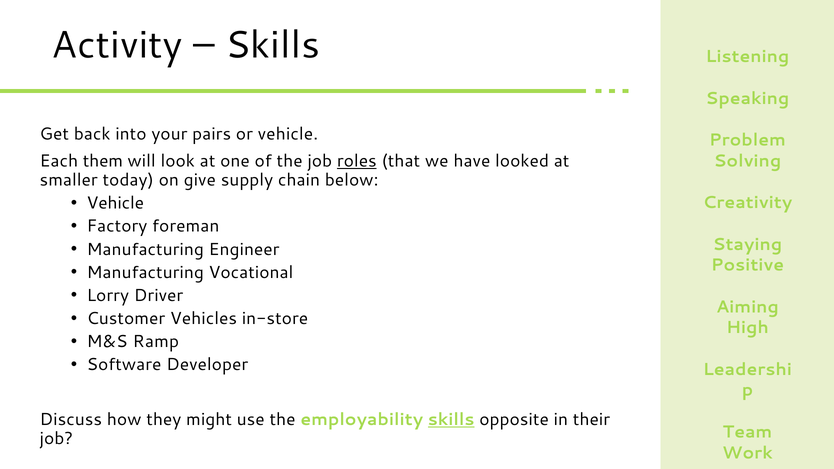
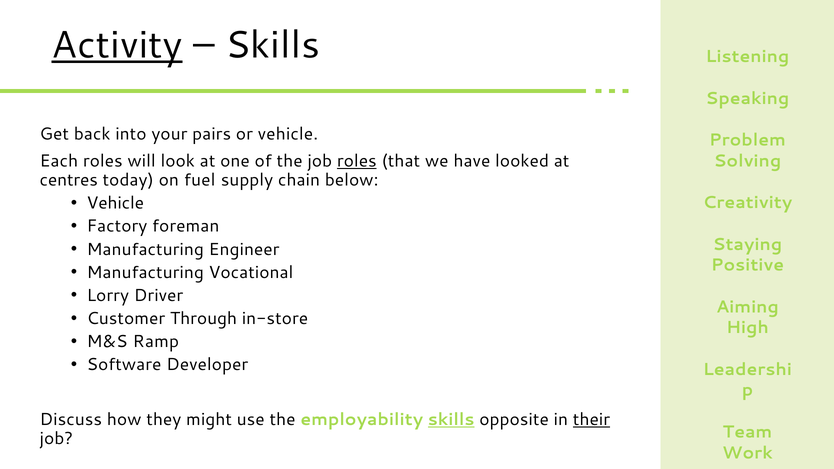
Activity underline: none -> present
Each them: them -> roles
smaller: smaller -> centres
give: give -> fuel
Vehicles: Vehicles -> Through
their underline: none -> present
